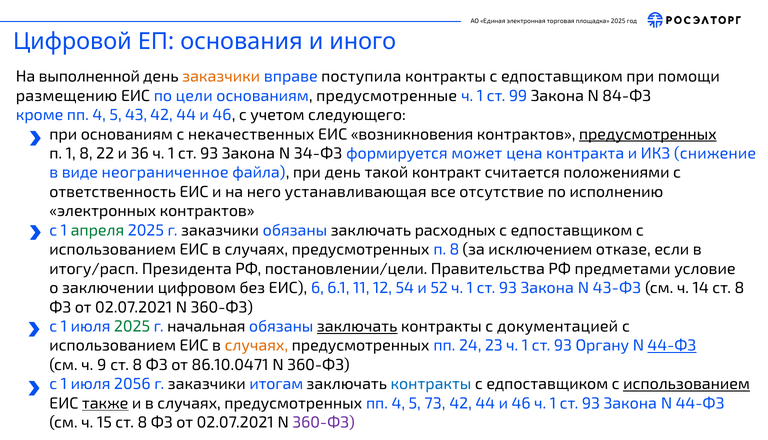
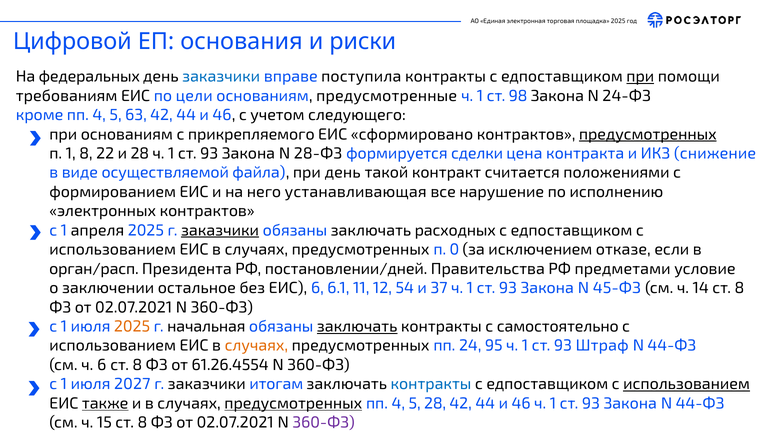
иного: иного -> риски
выполненной: выполненной -> федеральных
заказчики at (221, 76) colour: orange -> blue
при at (640, 76) underline: none -> present
размещению: размещению -> требованиям
99: 99 -> 98
84-ФЗ: 84-ФЗ -> 24-ФЗ
43: 43 -> 63
некачественных: некачественных -> прикрепляемого
возникновения: возникновения -> сформировано
и 36: 36 -> 28
34-ФЗ: 34-ФЗ -> 28-ФЗ
может: может -> сделки
неограниченное: неограниченное -> осуществляемой
ответственность: ответственность -> формированием
отсутствие: отсутствие -> нарушение
апреля colour: green -> black
заказчики at (220, 230) underline: none -> present
п 8: 8 -> 0
итогу/расп: итогу/расп -> орган/расп
постановлении/цели: постановлении/цели -> постановлении/дней
цифровом: цифровом -> остальное
52: 52 -> 37
43-ФЗ: 43-ФЗ -> 45-ФЗ
2025 at (132, 326) colour: green -> orange
документацией: документацией -> самостоятельно
23: 23 -> 95
Органу: Органу -> Штраф
44-ФЗ at (672, 345) underline: present -> none
ч 9: 9 -> 6
86.10.0471: 86.10.0471 -> 61.26.4554
2056: 2056 -> 2027
предусмотренных at (293, 403) underline: none -> present
5 73: 73 -> 28
